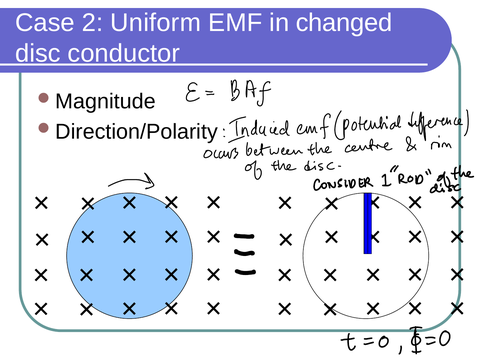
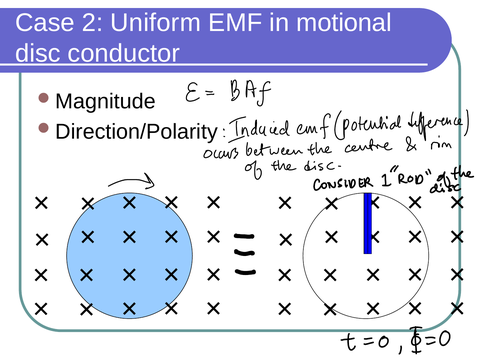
changed: changed -> motional
